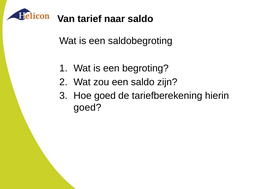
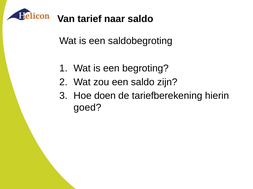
Hoe goed: goed -> doen
